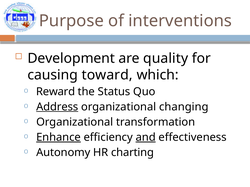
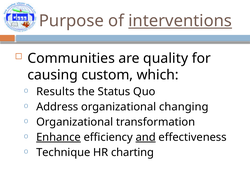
interventions underline: none -> present
Development: Development -> Communities
toward: toward -> custom
Reward: Reward -> Results
Address underline: present -> none
Autonomy: Autonomy -> Technique
